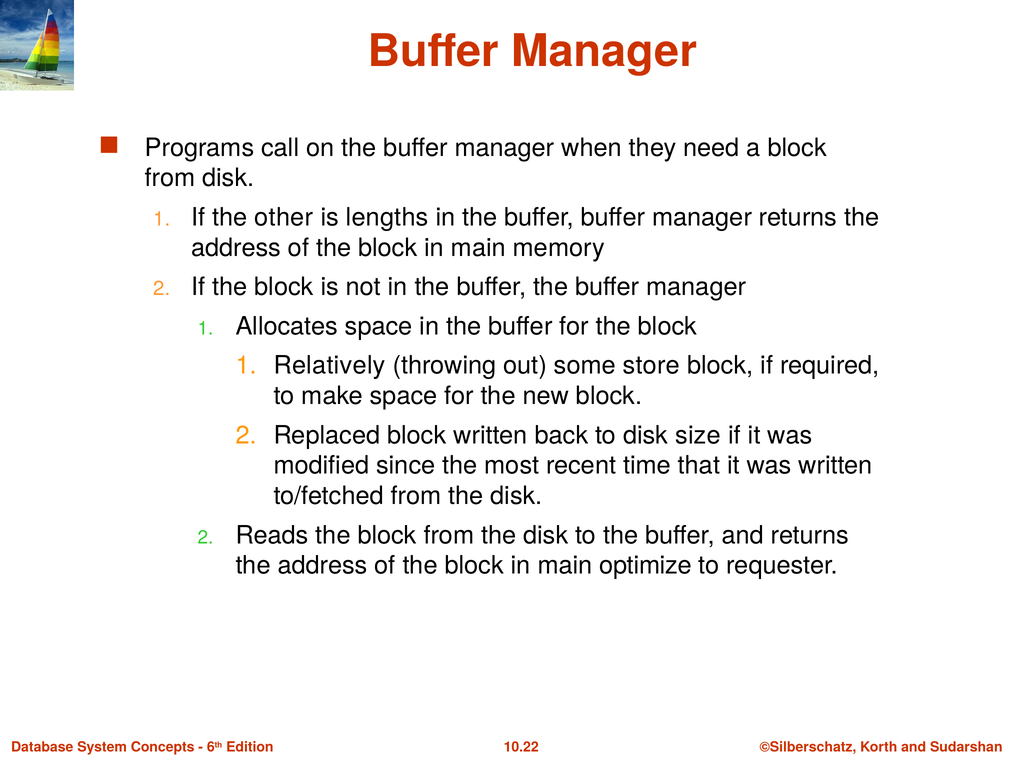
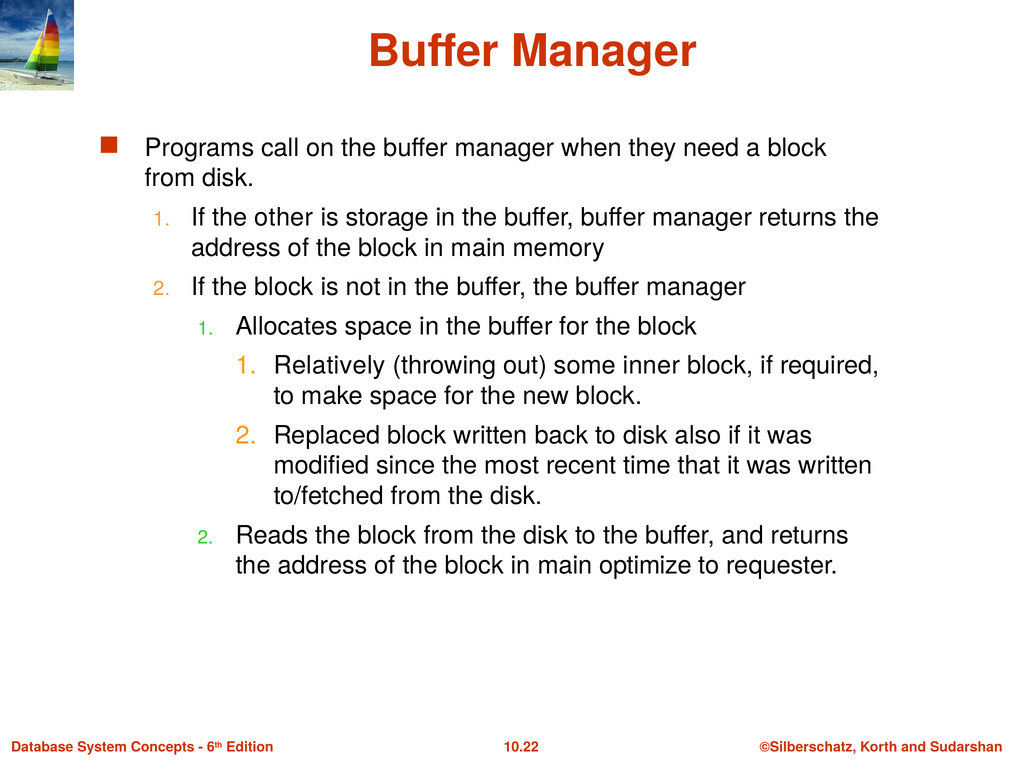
lengths: lengths -> storage
store: store -> inner
size: size -> also
